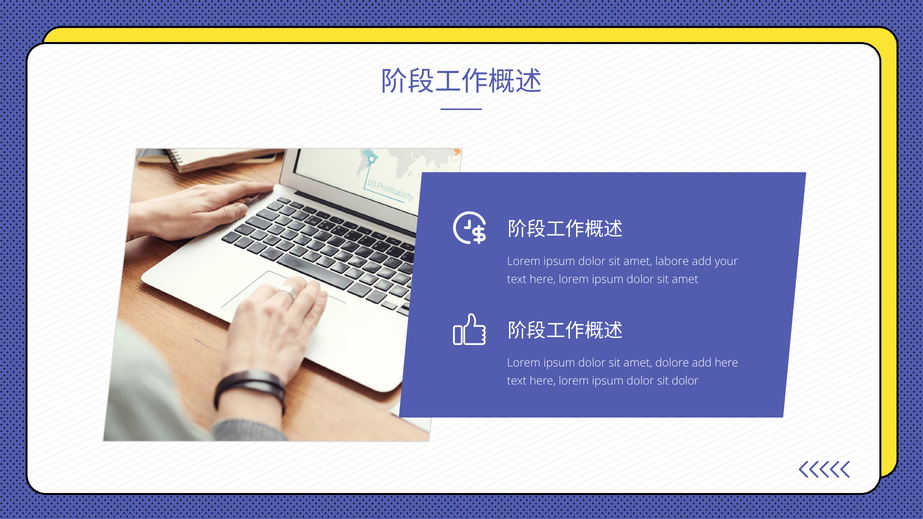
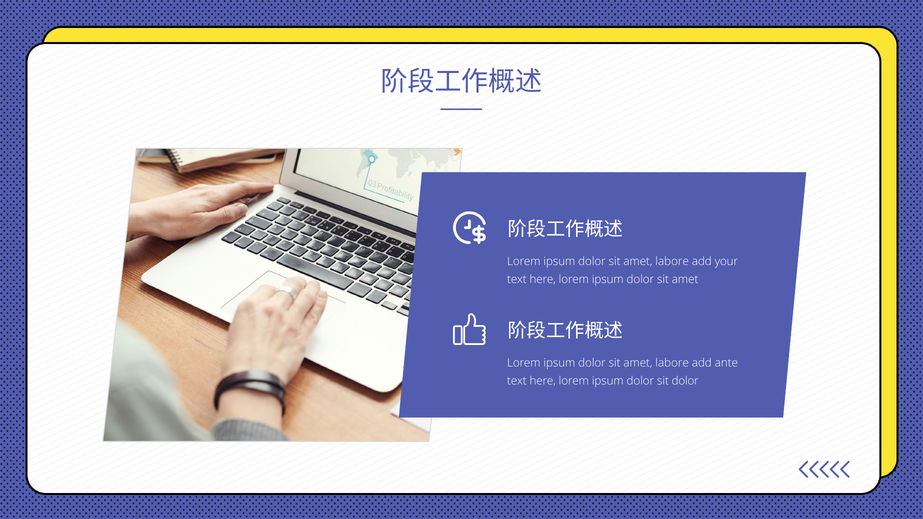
dolore at (672, 363): dolore -> labore
add here: here -> ante
